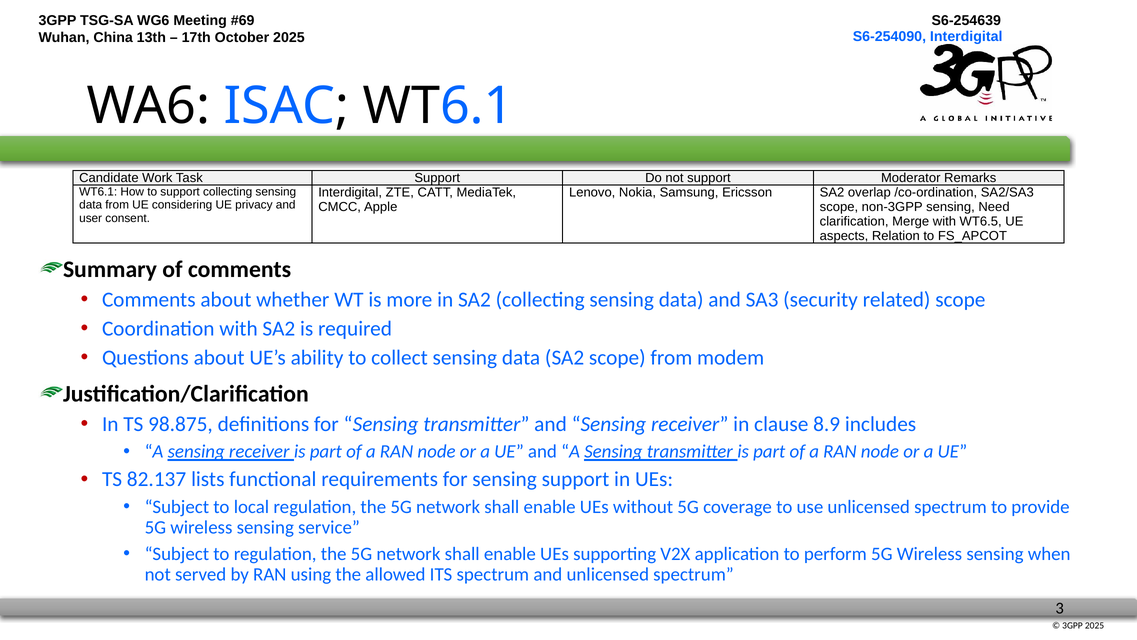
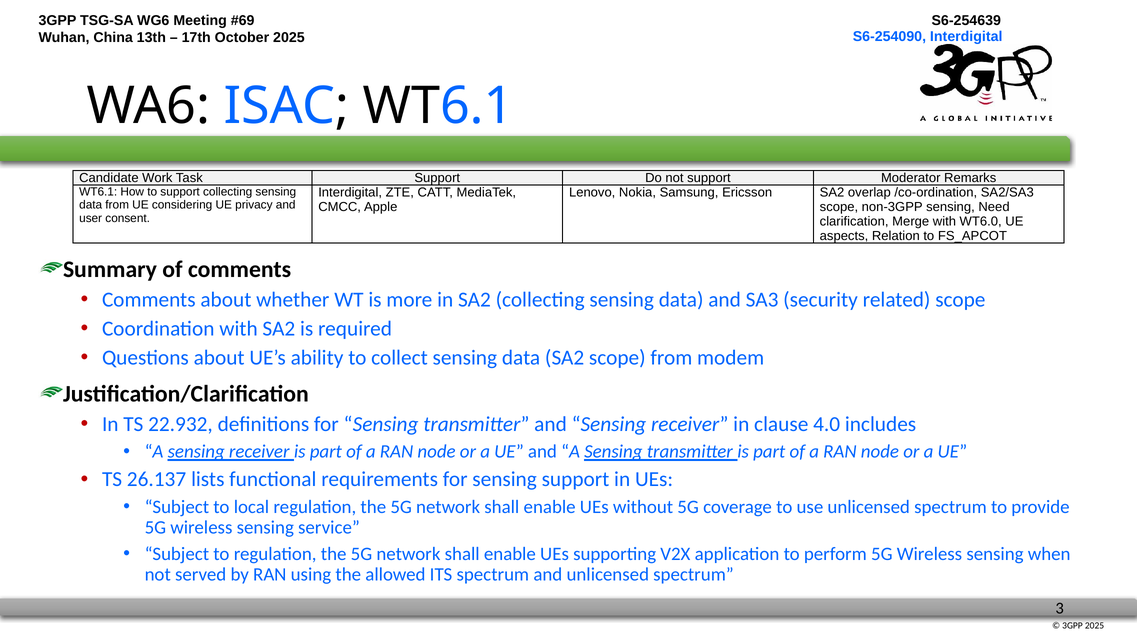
WT6.5: WT6.5 -> WT6.0
98.875: 98.875 -> 22.932
8.9: 8.9 -> 4.0
82.137: 82.137 -> 26.137
